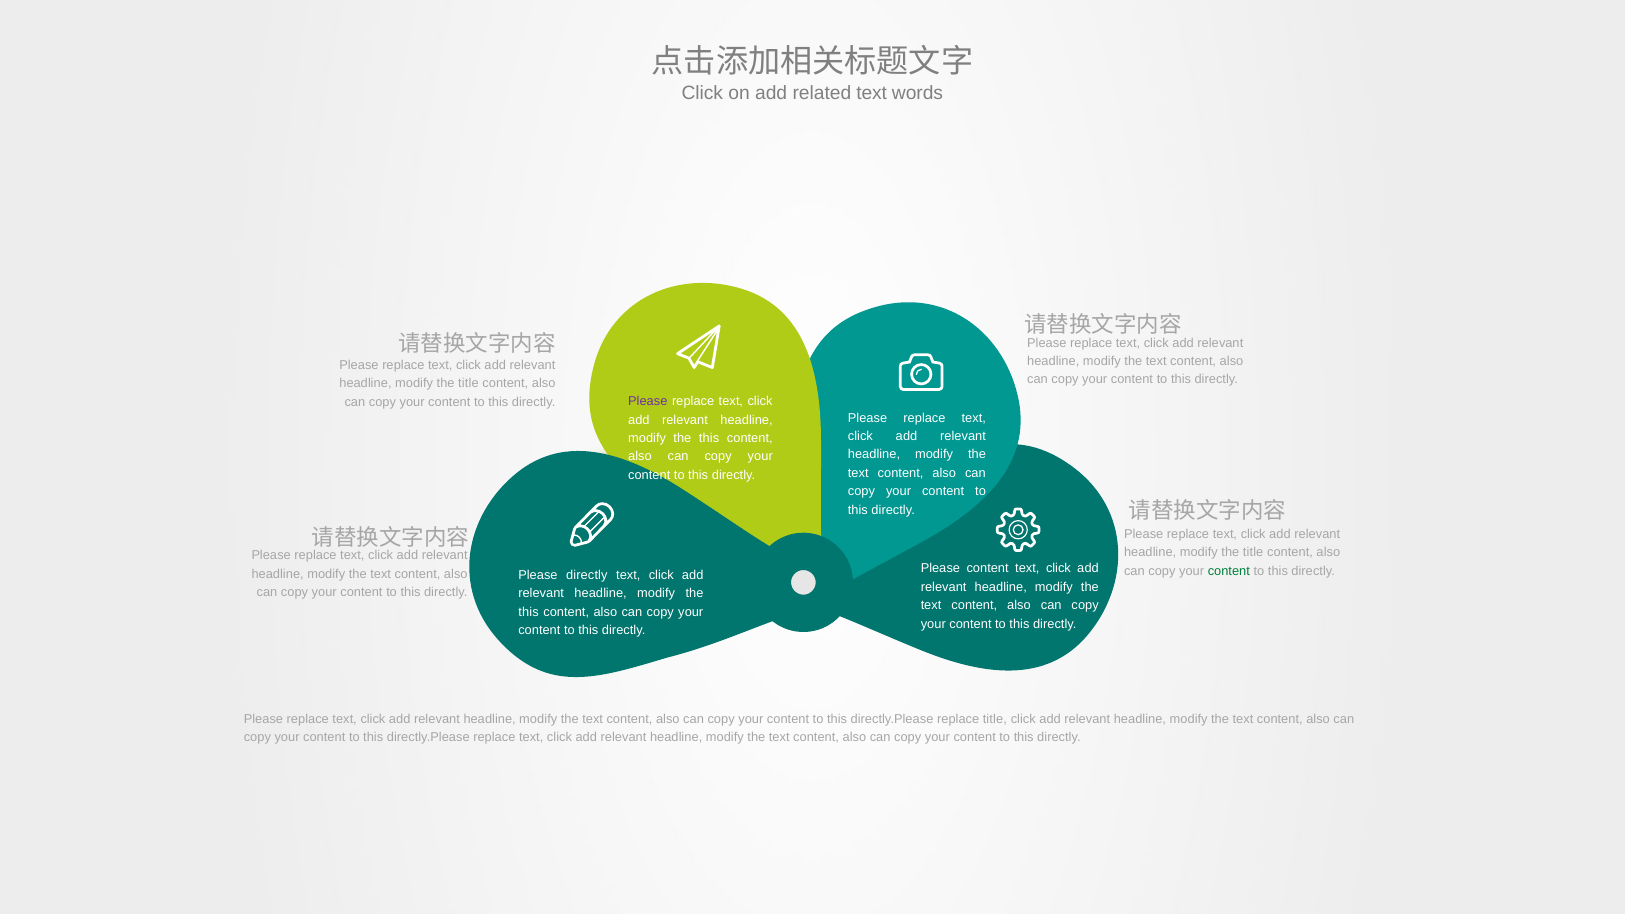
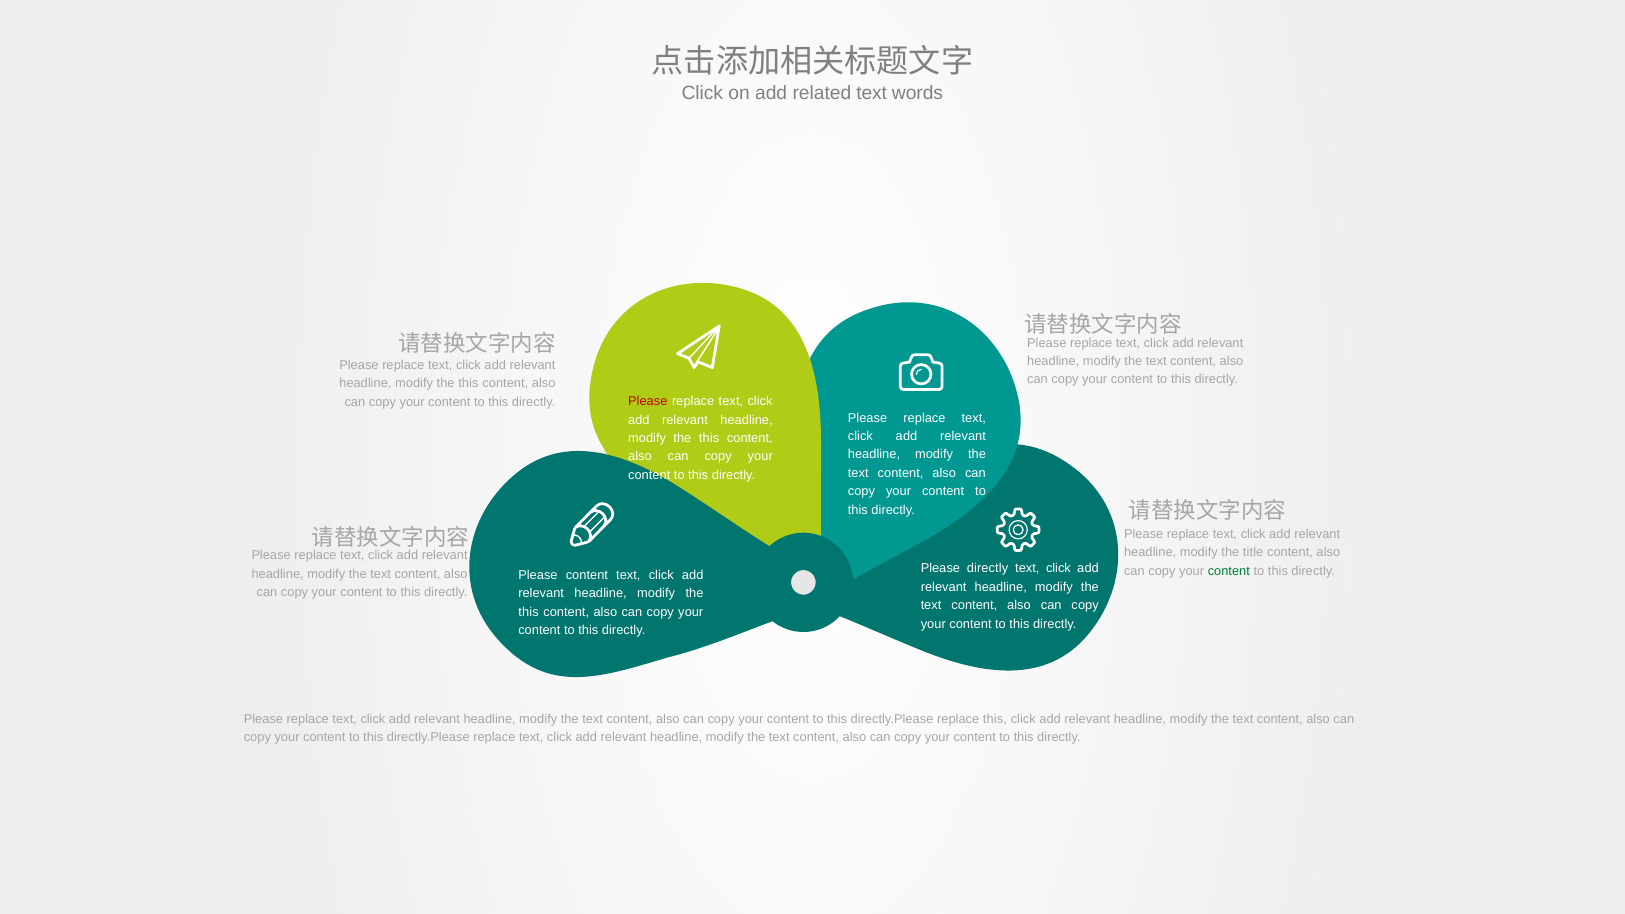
title at (468, 383): title -> this
Please at (648, 401) colour: purple -> red
Please content: content -> directly
Please directly: directly -> content
replace title: title -> this
